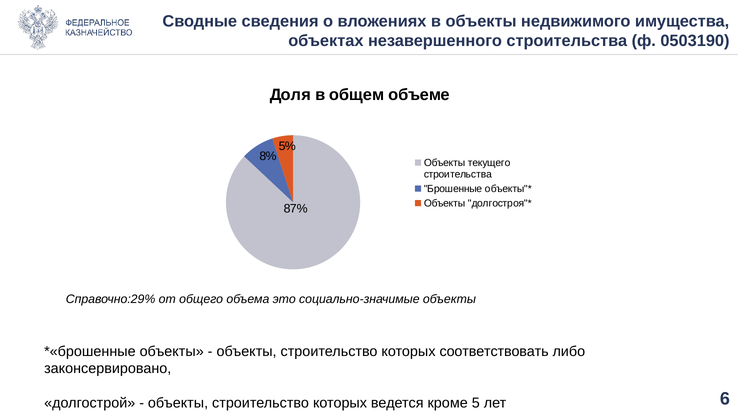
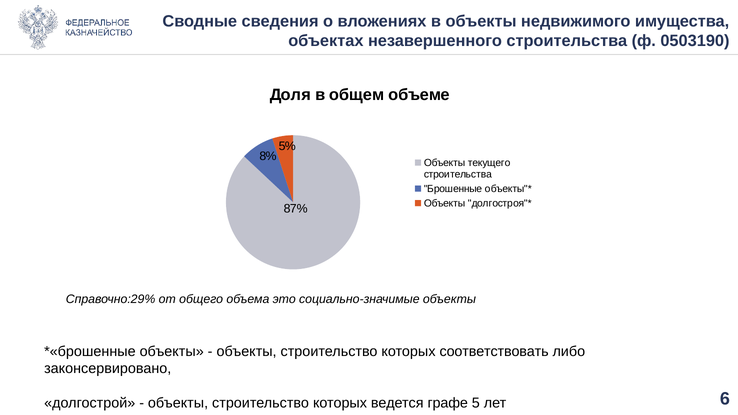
кроме: кроме -> графе
